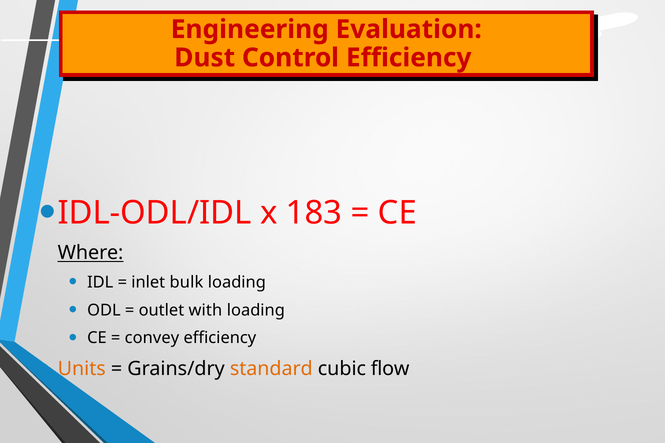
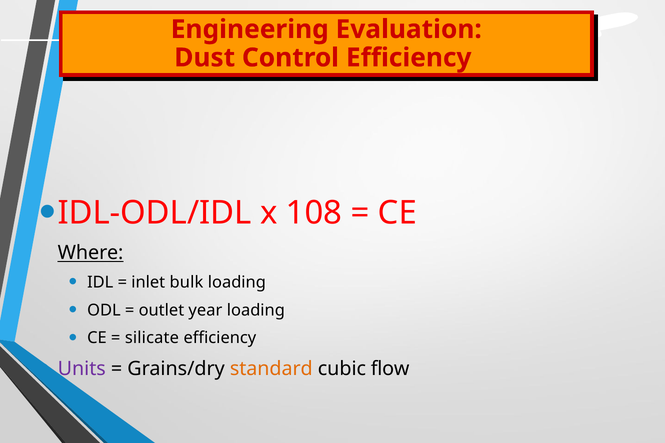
183: 183 -> 108
with: with -> year
convey: convey -> silicate
Units colour: orange -> purple
